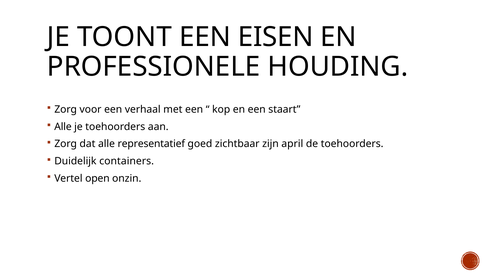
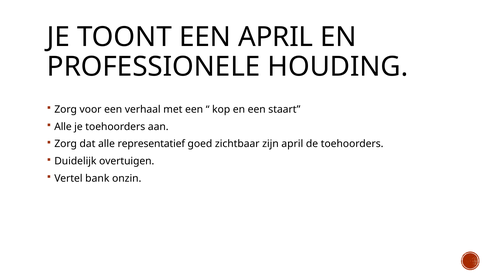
EEN EISEN: EISEN -> APRIL
containers: containers -> overtuigen
open: open -> bank
